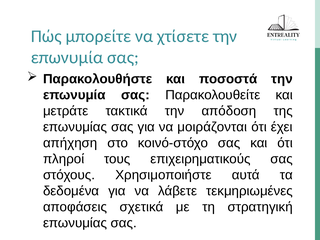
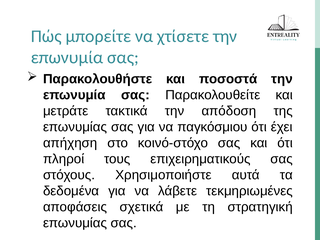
μοιράζονται: μοιράζονται -> παγκόσμιου
